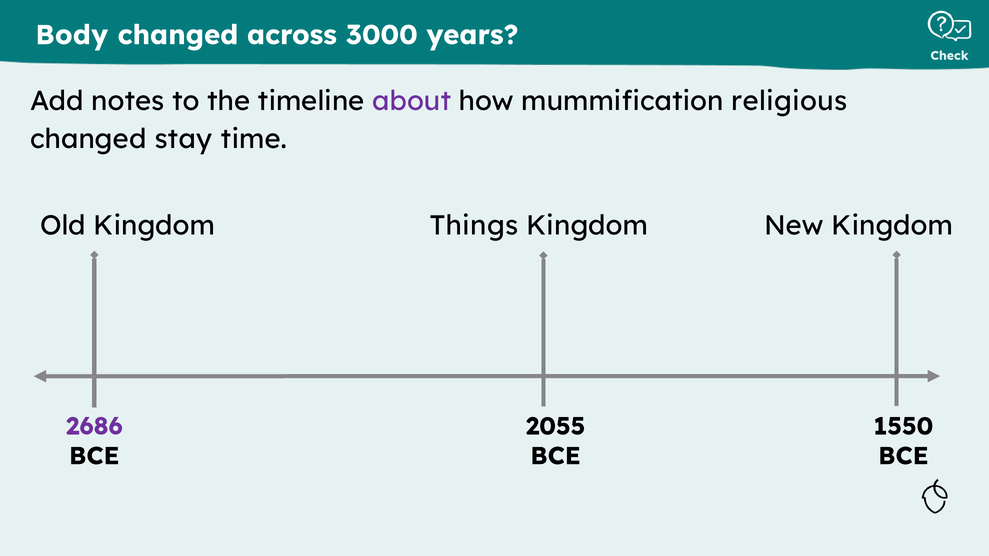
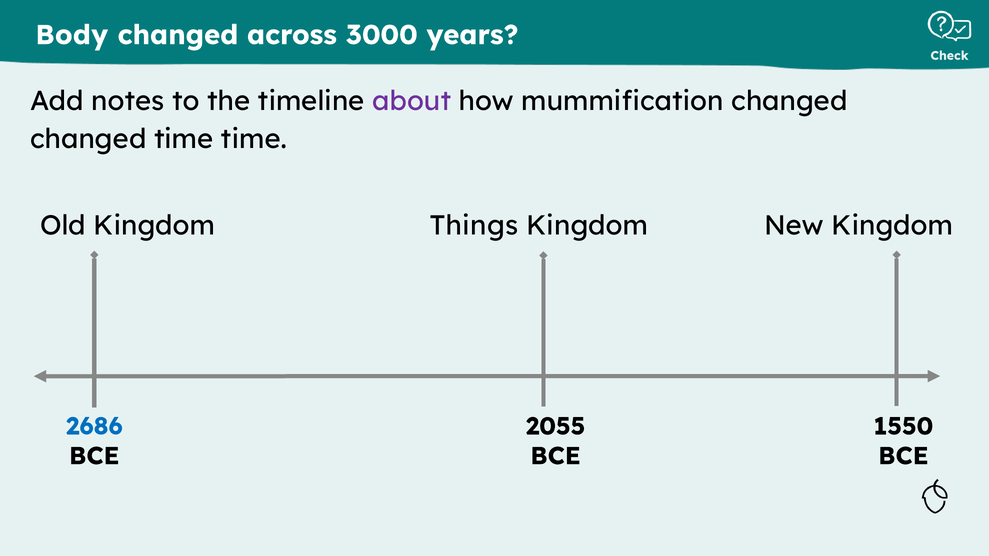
mummification religious: religious -> changed
changed stay: stay -> time
2686 colour: purple -> blue
